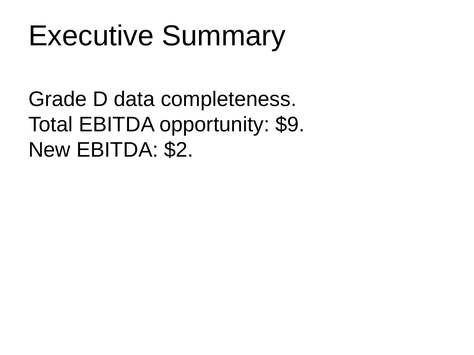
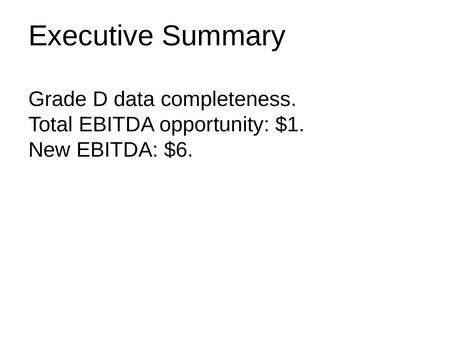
$9: $9 -> $1
$2: $2 -> $6
